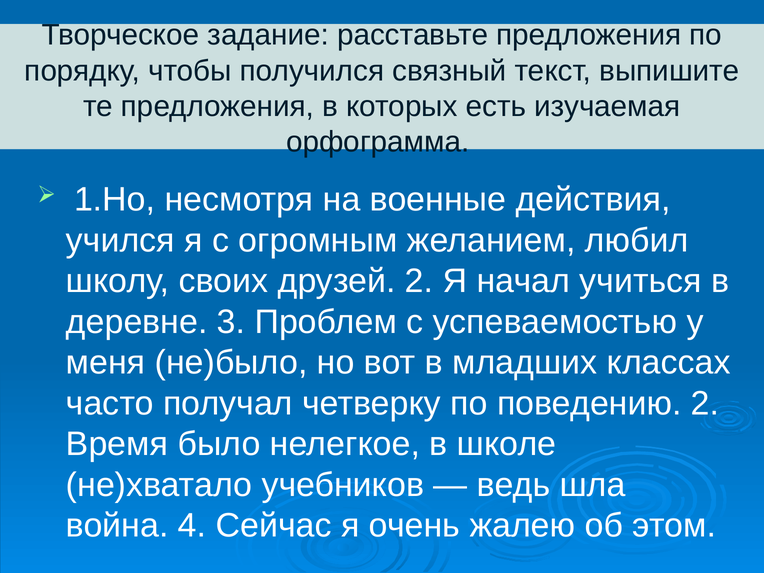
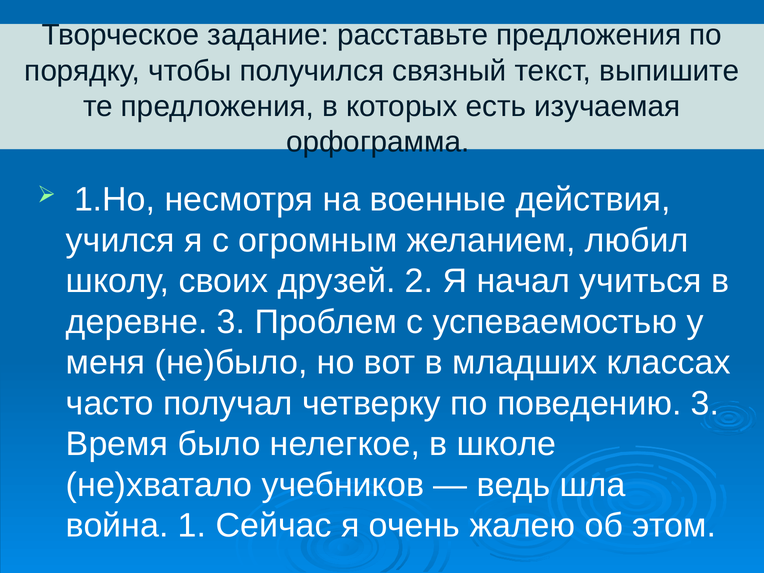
поведению 2: 2 -> 3
4: 4 -> 1
